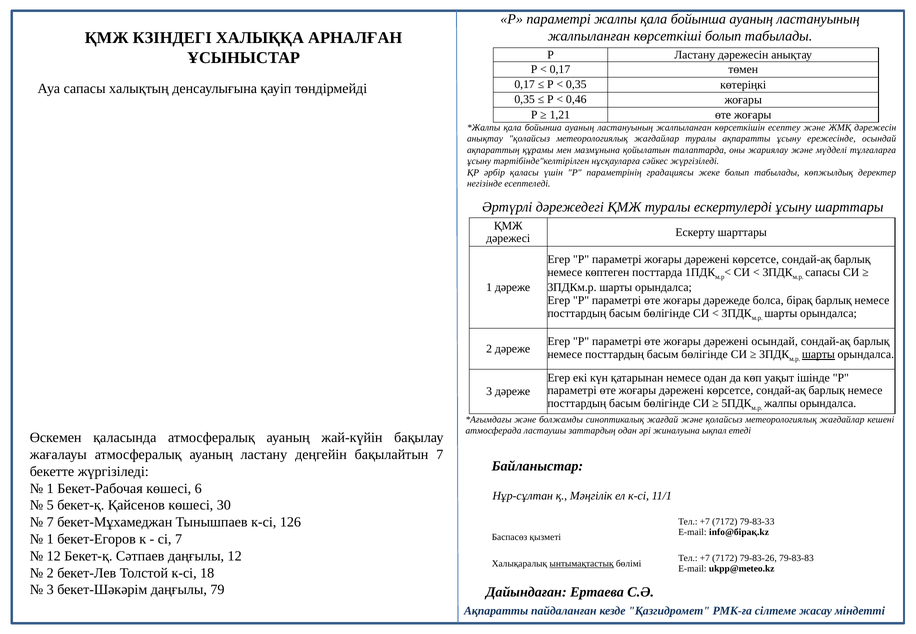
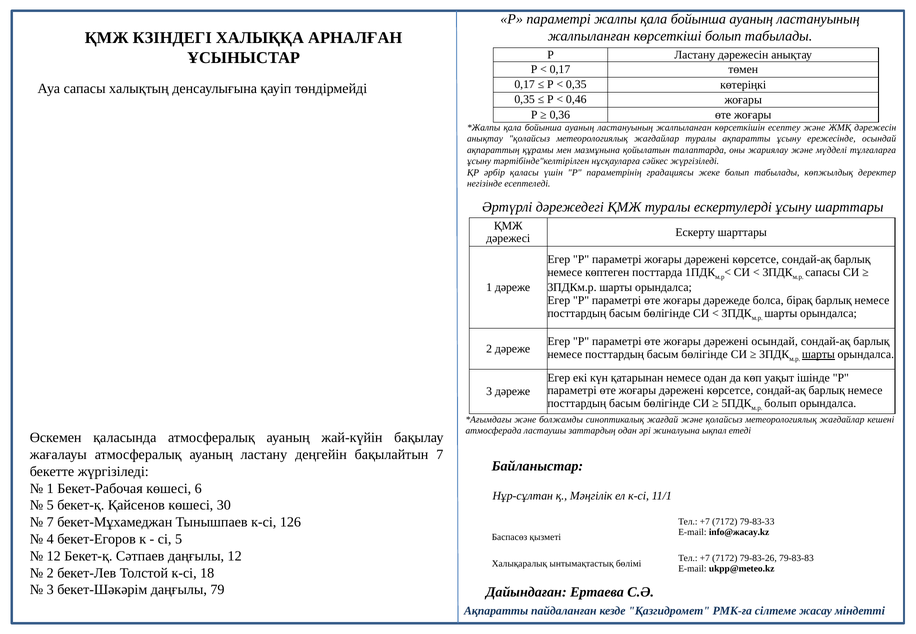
1,21: 1,21 -> 0,36
жалпы at (781, 404): жалпы -> болып
info@бірақ.kz: info@бірақ.kz -> info@жасау.kz
1 at (50, 539): 1 -> 4
сі 7: 7 -> 5
ынтымақтастық underline: present -> none
